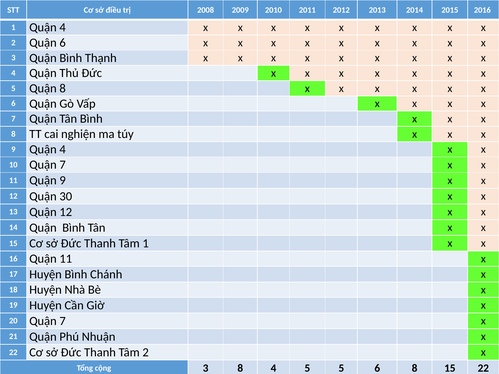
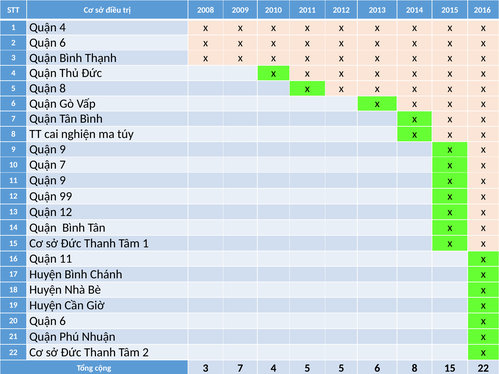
9 Quận 4: 4 -> 9
30: 30 -> 99
20 Quận 7: 7 -> 6
3 8: 8 -> 7
